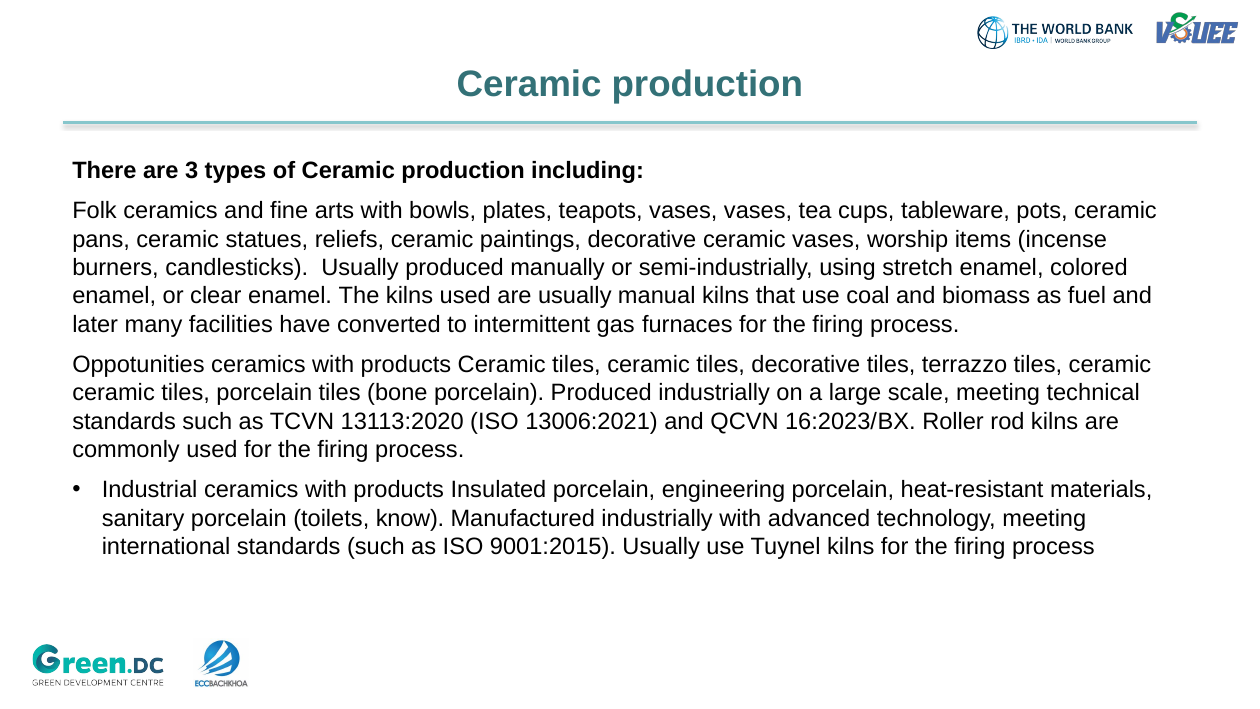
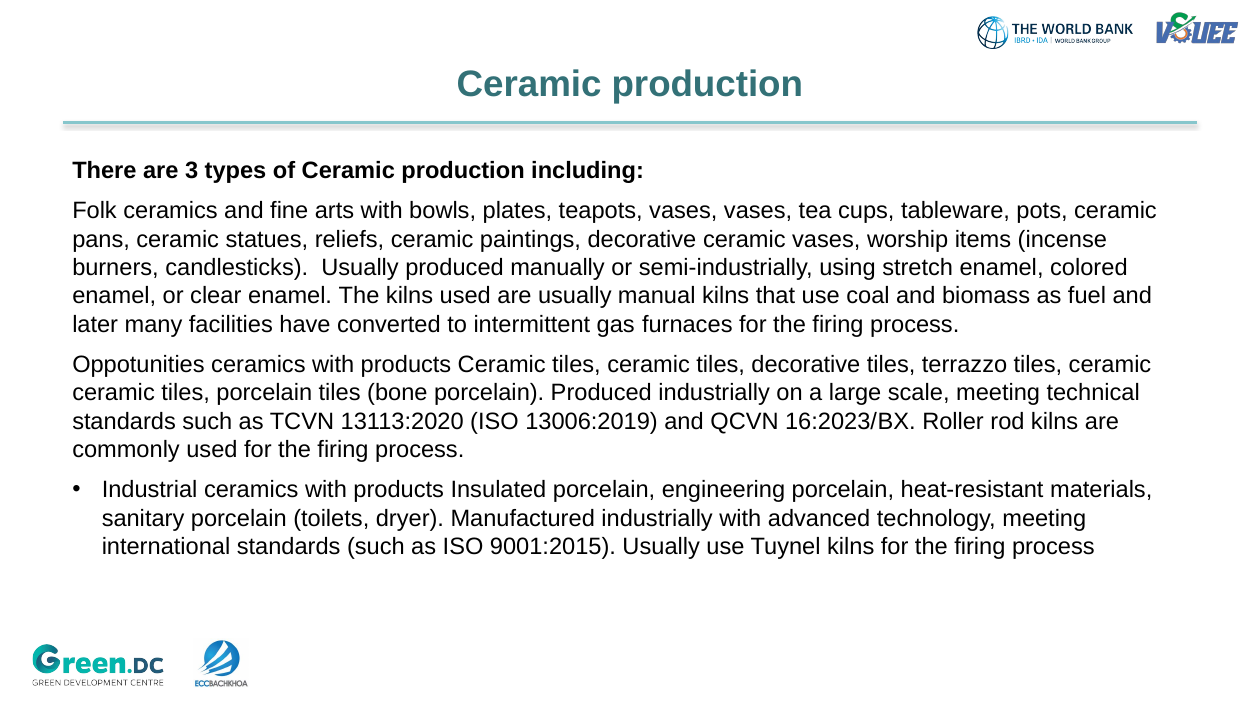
13006:2021: 13006:2021 -> 13006:2019
know: know -> dryer
